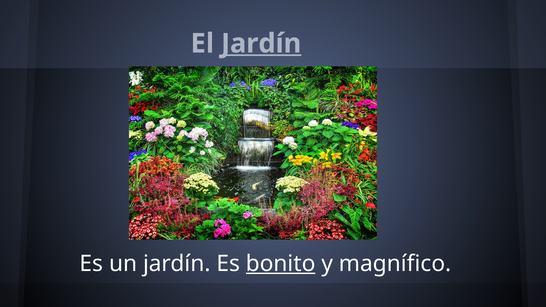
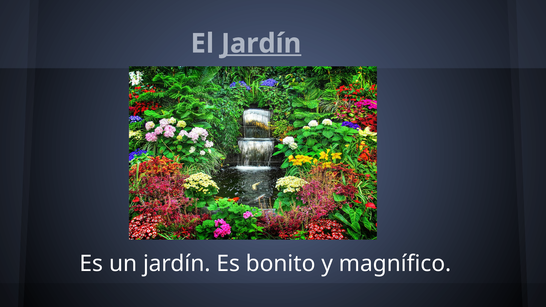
bonito underline: present -> none
